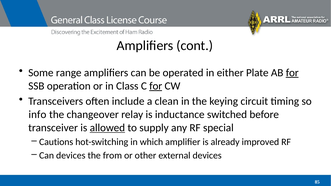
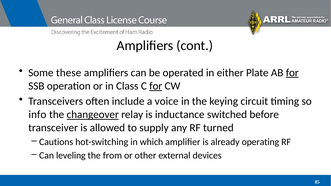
range: range -> these
clean: clean -> voice
changeover underline: none -> present
allowed underline: present -> none
special: special -> turned
improved: improved -> operating
Can devices: devices -> leveling
